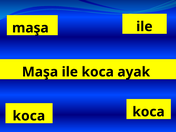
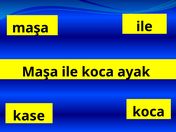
koca at (29, 116): koca -> kase
